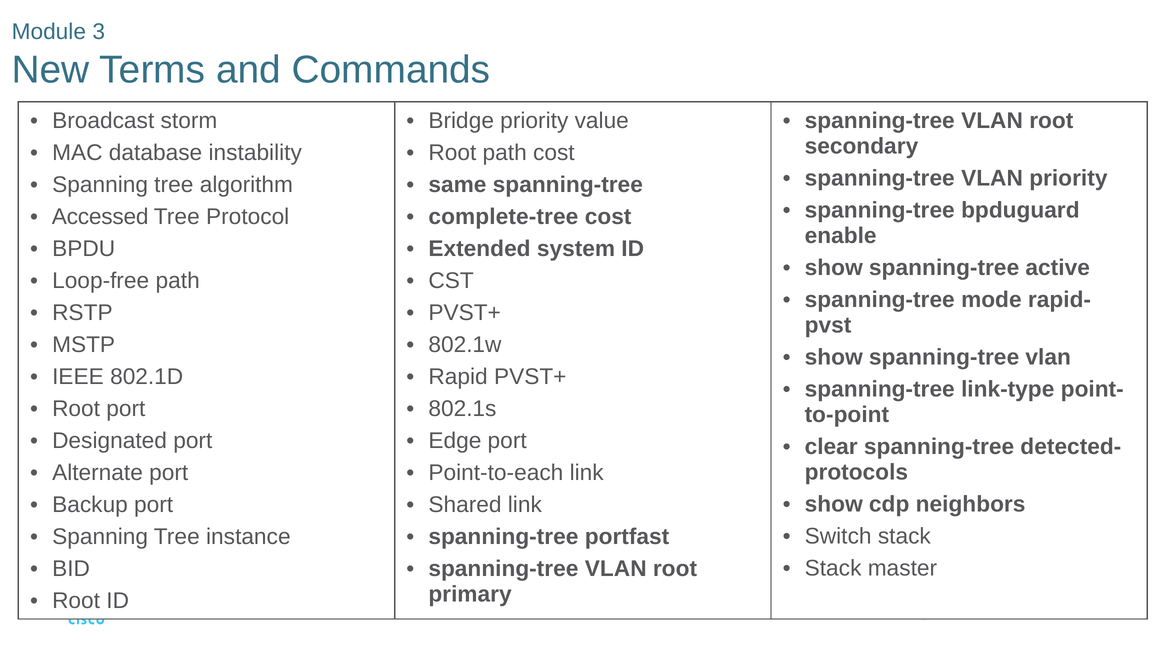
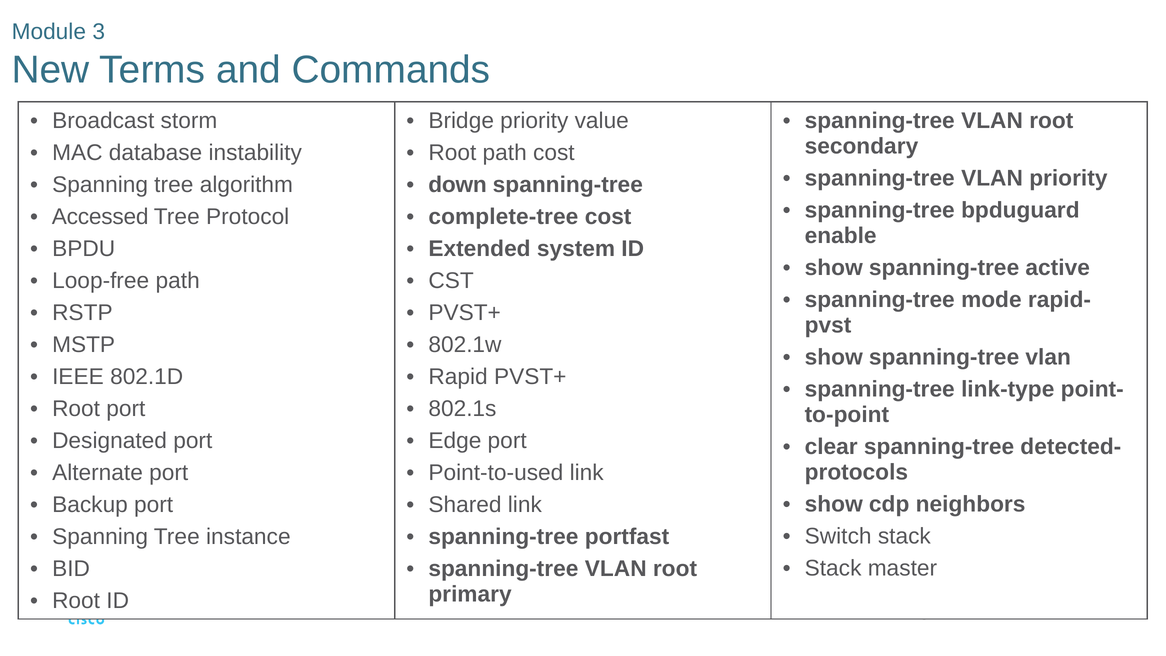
same: same -> down
Point-to-each: Point-to-each -> Point-to-used
